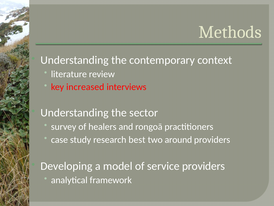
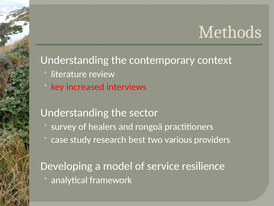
around: around -> various
service providers: providers -> resilience
